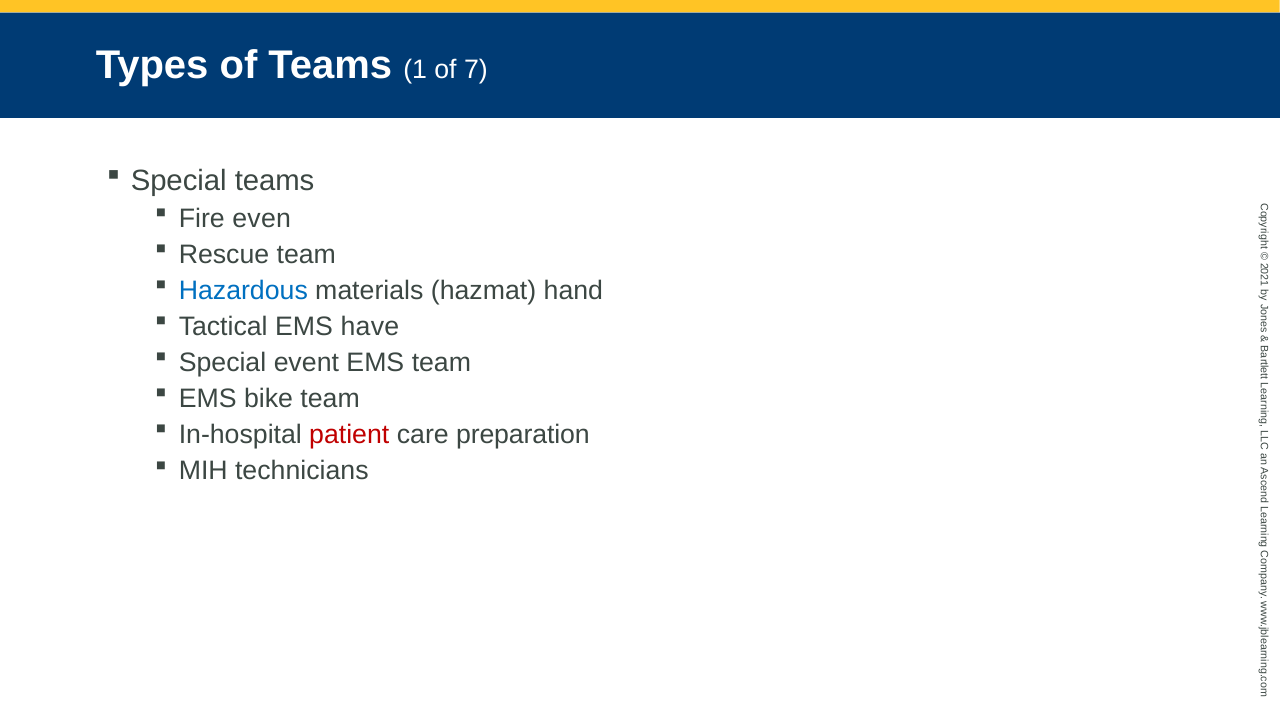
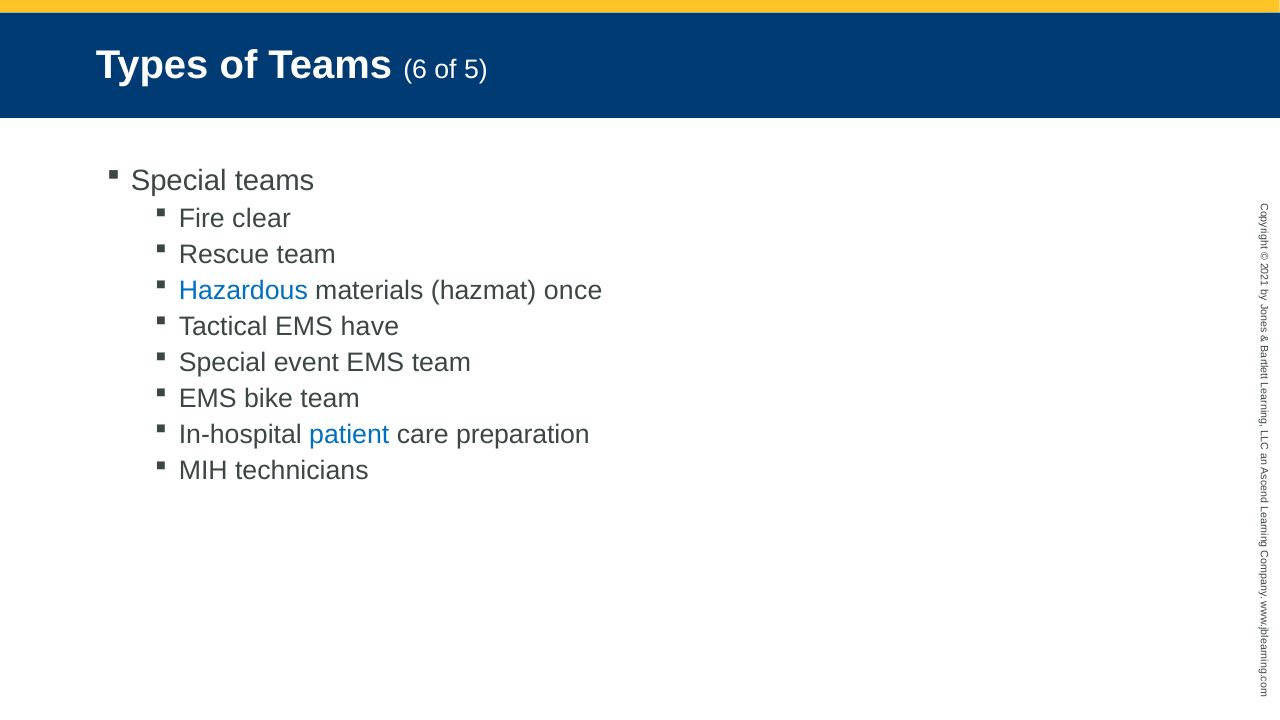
Teams 1: 1 -> 6
7: 7 -> 5
even: even -> clear
hand: hand -> once
patient colour: red -> blue
